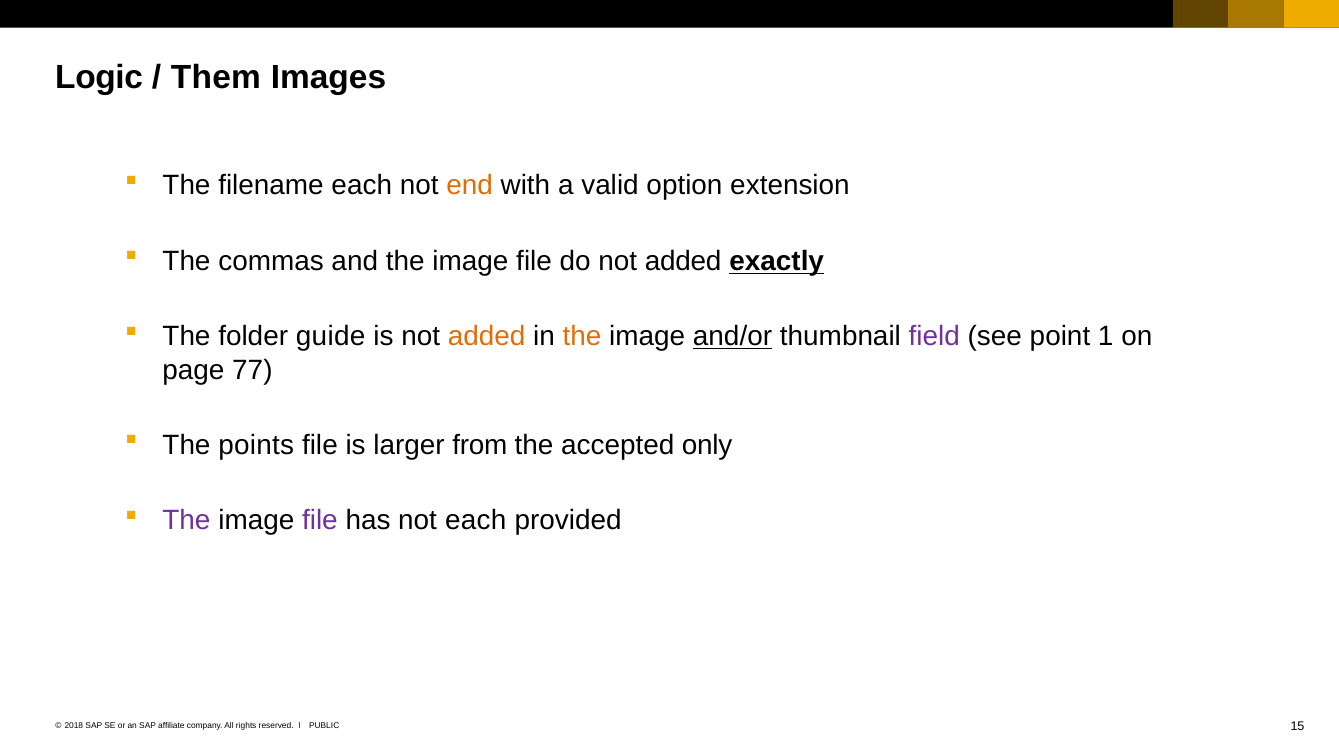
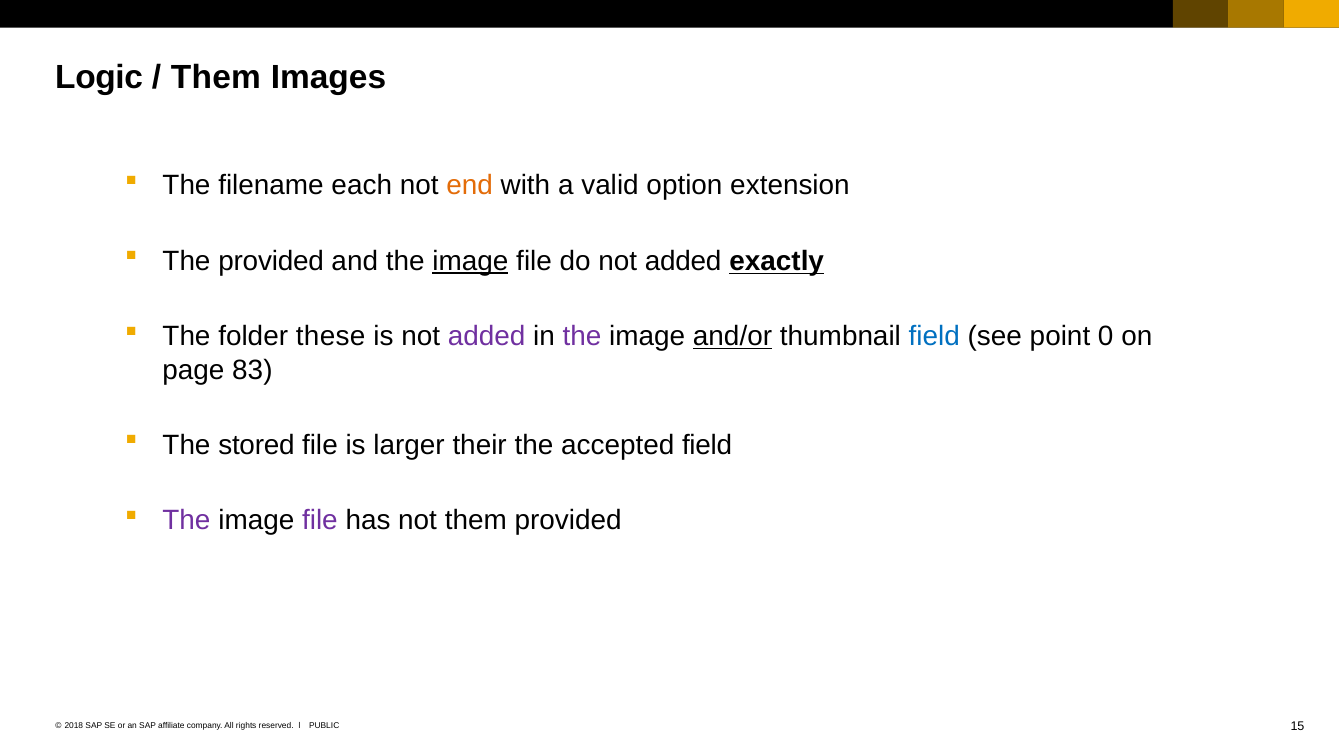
The commas: commas -> provided
image at (470, 261) underline: none -> present
guide: guide -> these
added at (487, 336) colour: orange -> purple
the at (582, 336) colour: orange -> purple
field at (934, 336) colour: purple -> blue
1: 1 -> 0
77: 77 -> 83
points: points -> stored
from: from -> their
accepted only: only -> field
not each: each -> them
